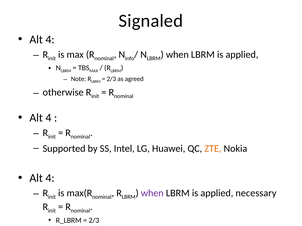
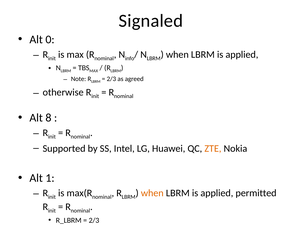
4 at (50, 40): 4 -> 0
4 at (48, 118): 4 -> 8
4 at (50, 178): 4 -> 1
when at (152, 193) colour: purple -> orange
necessary: necessary -> permitted
